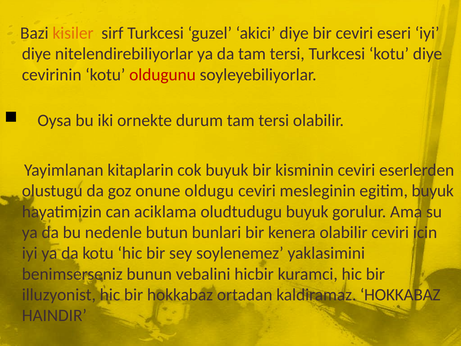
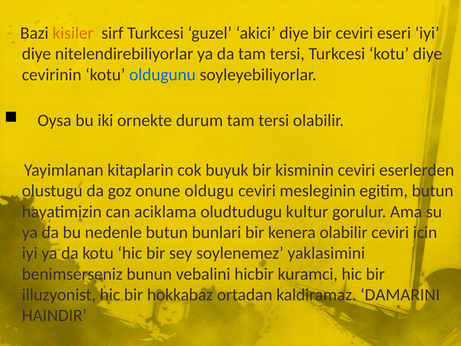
oldugunu colour: red -> blue
egitim buyuk: buyuk -> butun
oludtudugu buyuk: buyuk -> kultur
kaldiramaz HOKKABAZ: HOKKABAZ -> DAMARINI
